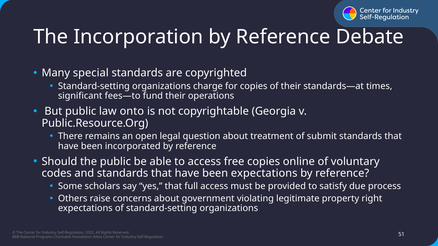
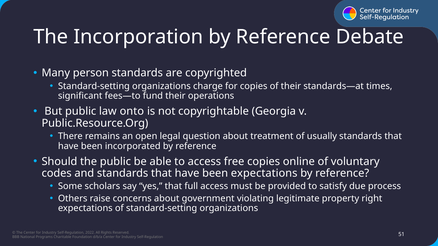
special: special -> person
submit: submit -> usually
